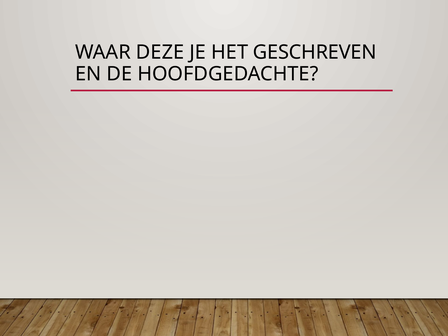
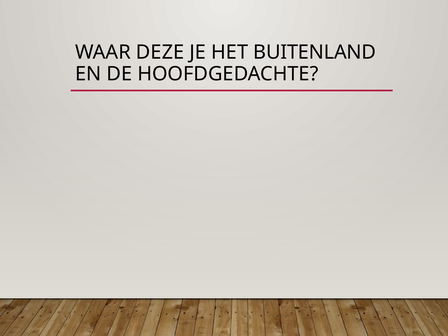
GESCHREVEN: GESCHREVEN -> BUITENLAND
